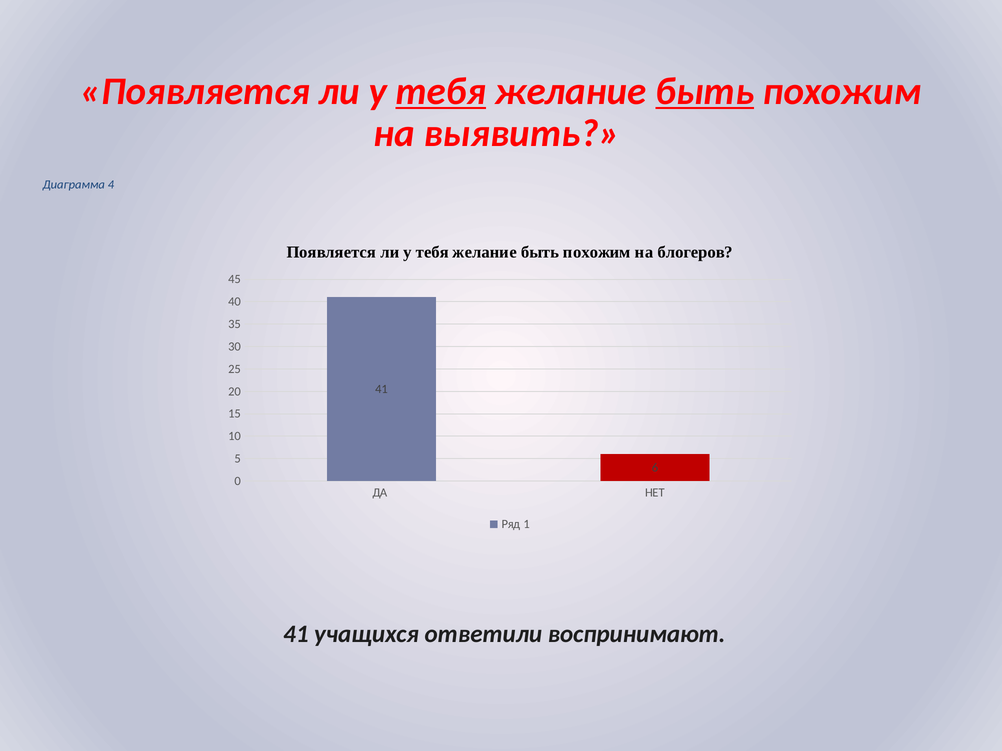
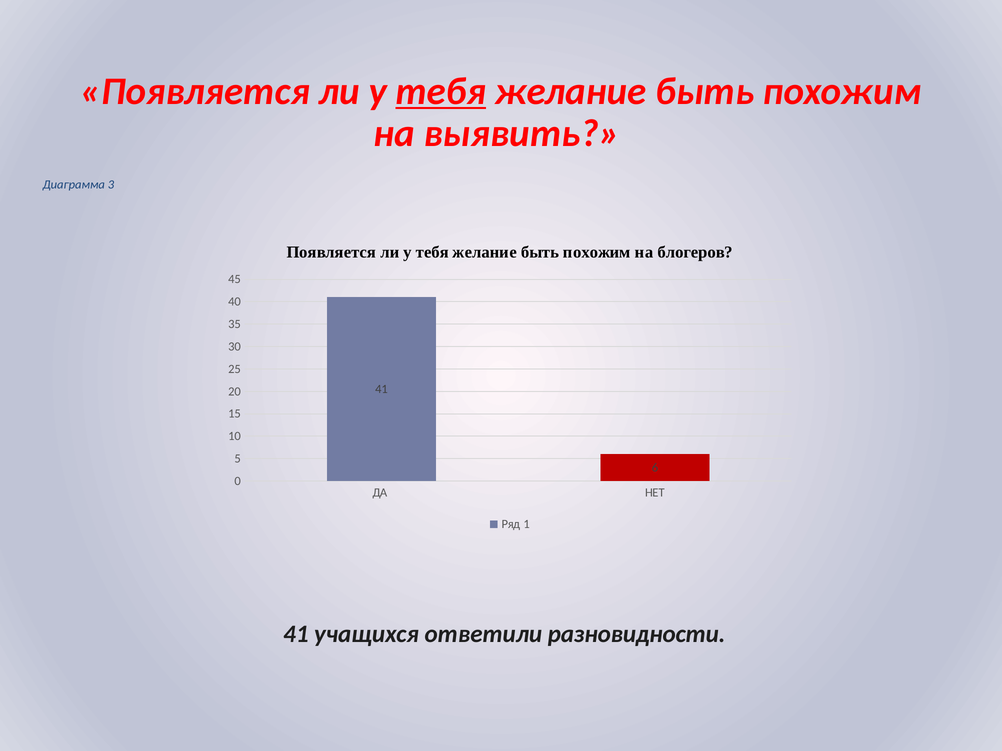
быть at (705, 91) underline: present -> none
4: 4 -> 3
воспринимают: воспринимают -> разновидности
